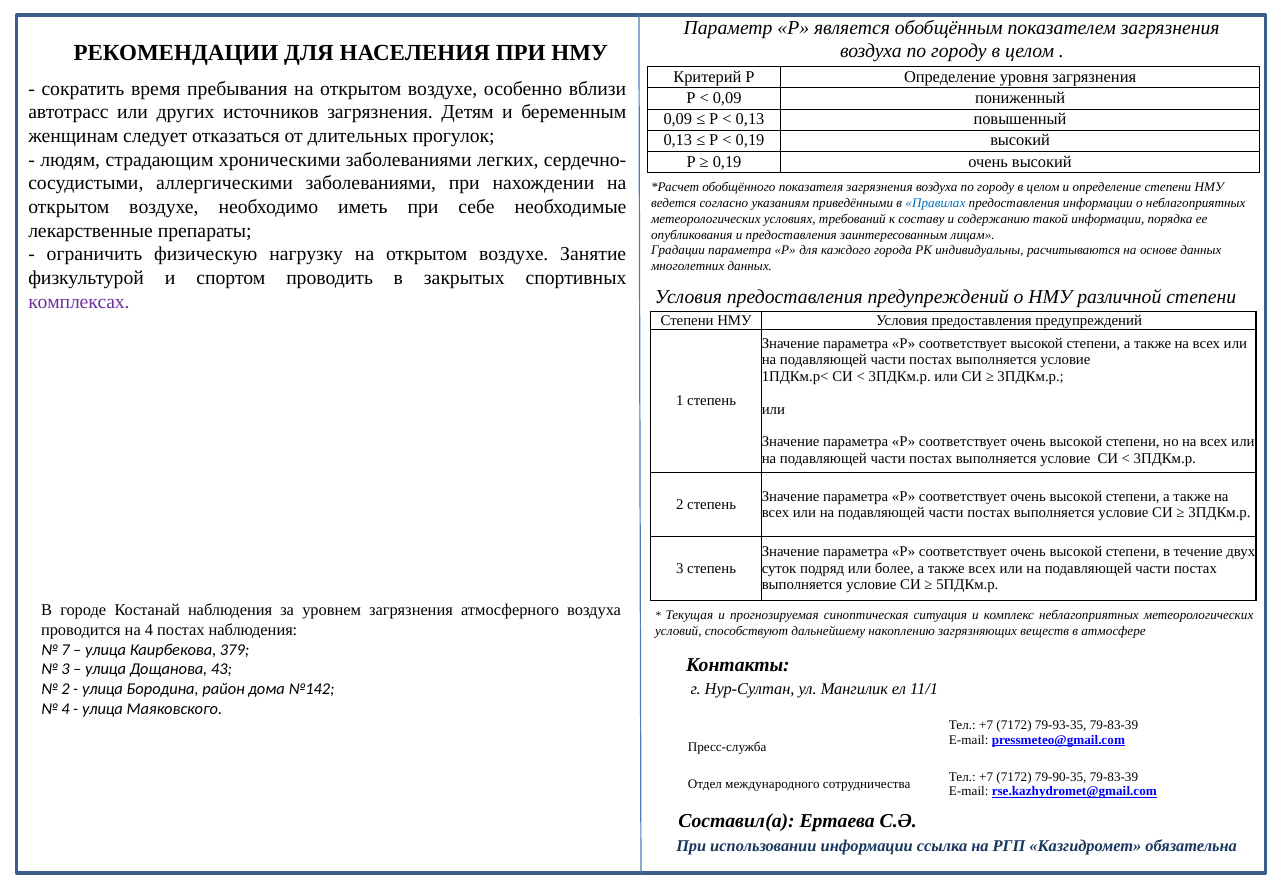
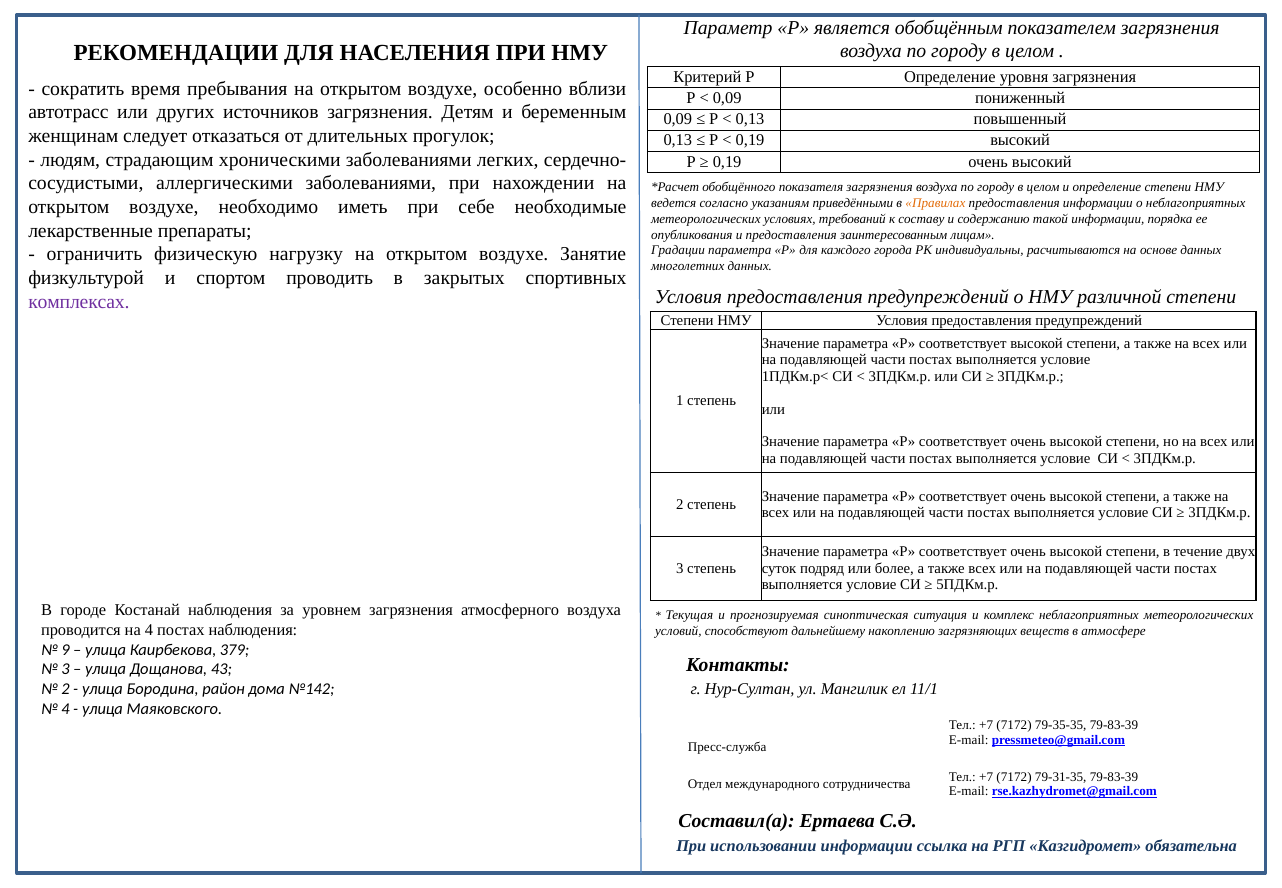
Правилах colour: blue -> orange
7: 7 -> 9
79-93-35: 79-93-35 -> 79-35-35
79-90-35: 79-90-35 -> 79-31-35
